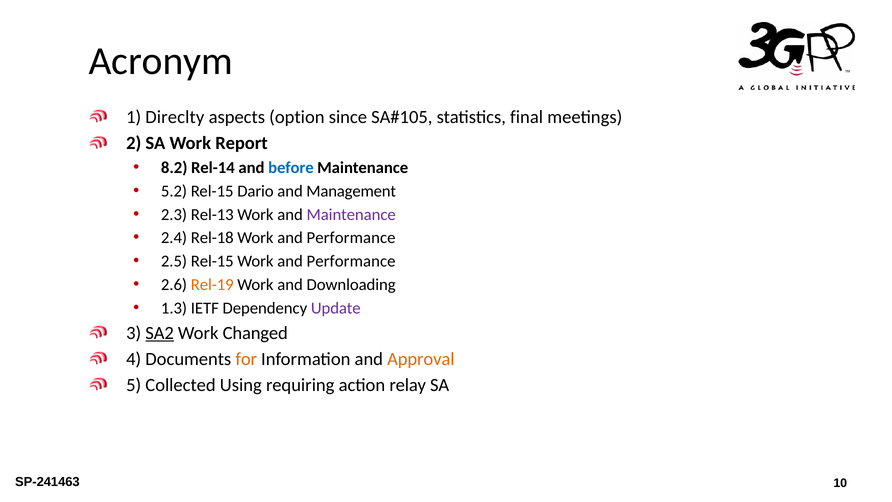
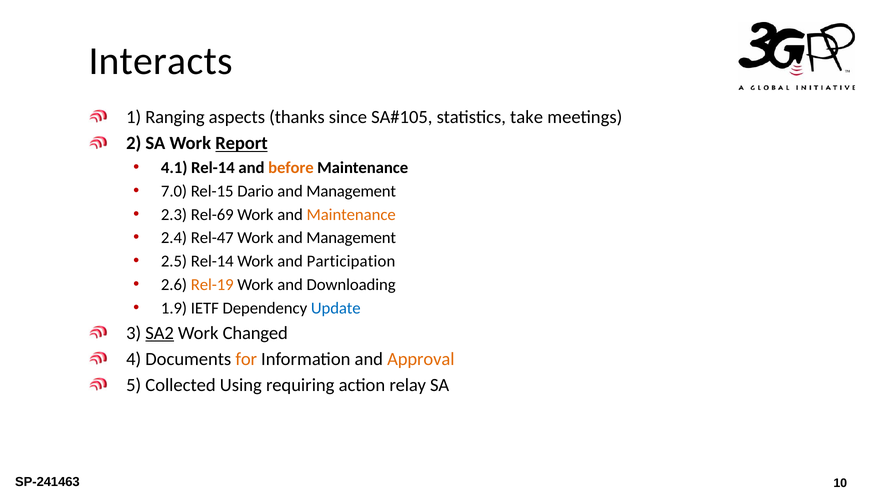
Acronym: Acronym -> Interacts
Direclty: Direclty -> Ranging
option: option -> thanks
final: final -> take
Report underline: none -> present
8.2: 8.2 -> 4.1
before colour: blue -> orange
5.2: 5.2 -> 7.0
Rel-13: Rel-13 -> Rel-69
Maintenance at (351, 214) colour: purple -> orange
Rel-18: Rel-18 -> Rel-47
Performance at (351, 238): Performance -> Management
2.5 Rel-15: Rel-15 -> Rel-14
Performance at (351, 261): Performance -> Participation
1.3: 1.3 -> 1.9
Update colour: purple -> blue
